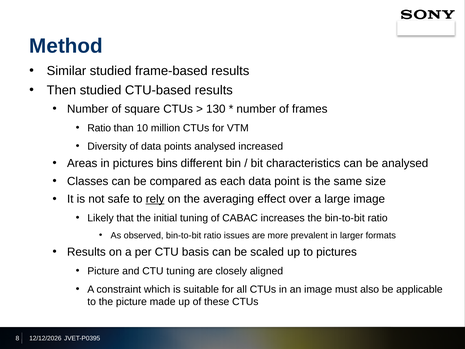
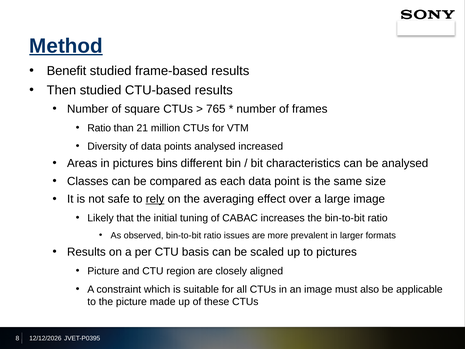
Method underline: none -> present
Similar: Similar -> Benefit
130: 130 -> 765
10: 10 -> 21
CTU tuning: tuning -> region
